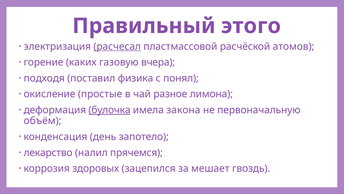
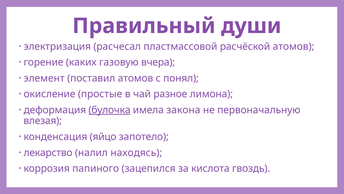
этого: этого -> души
расчесал underline: present -> none
подходя: подходя -> элемент
поставил физика: физика -> атомов
объём: объём -> влезая
день: день -> яйцо
прячемся: прячемся -> находясь
здоровых: здоровых -> папиного
мешает: мешает -> кислота
